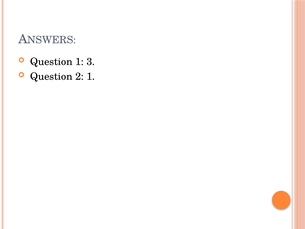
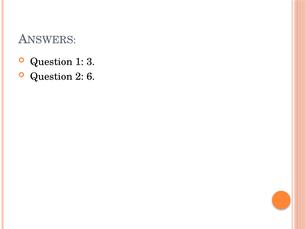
2 1: 1 -> 6
